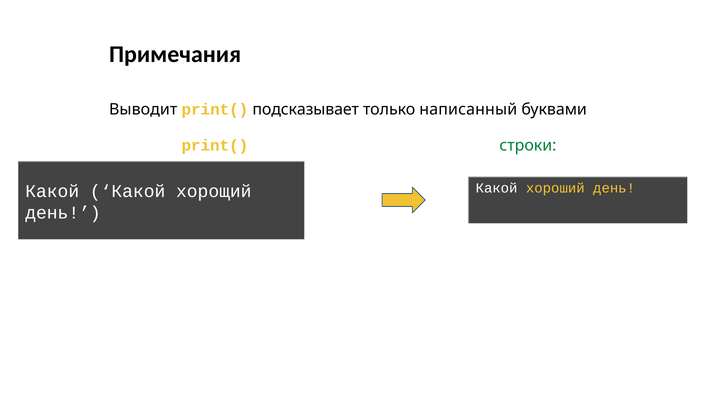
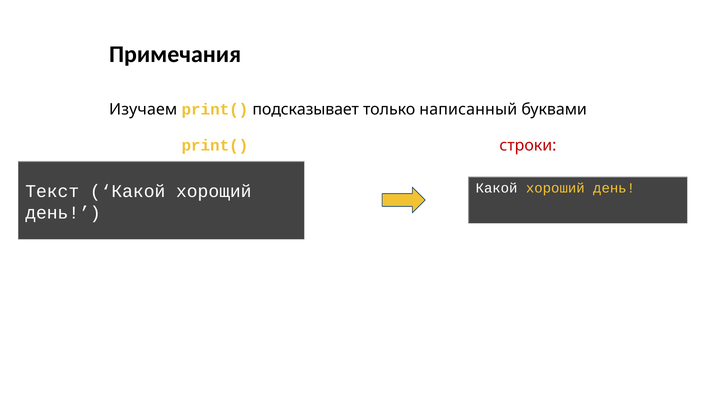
Выводит at (143, 110): Выводит -> Изучаем
строки colour: green -> red
Какой at (52, 191): Какой -> Текст
